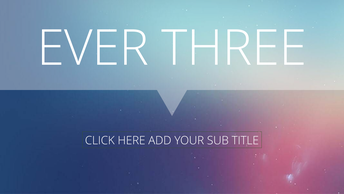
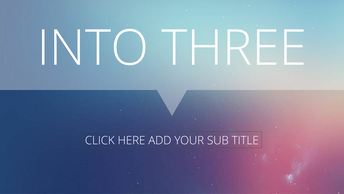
EVER: EVER -> INTO
